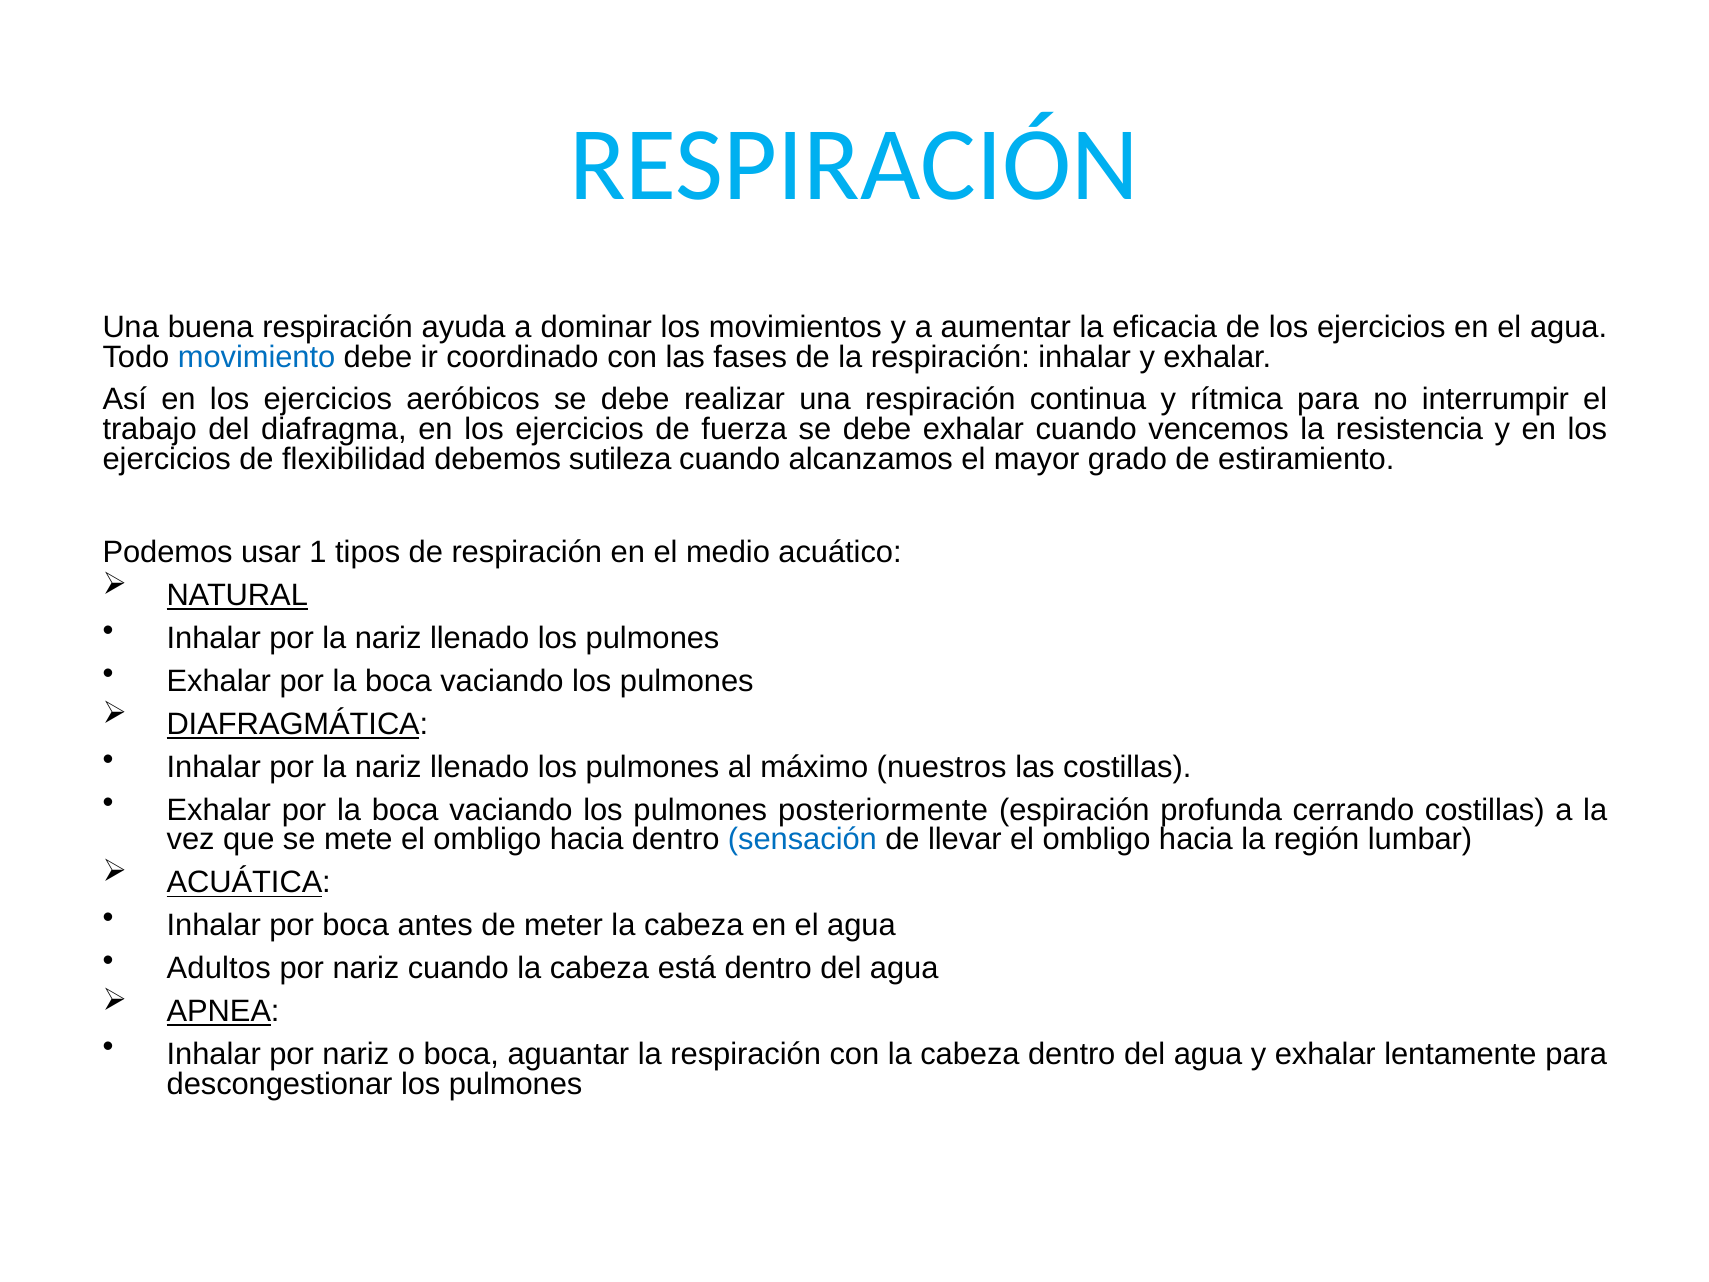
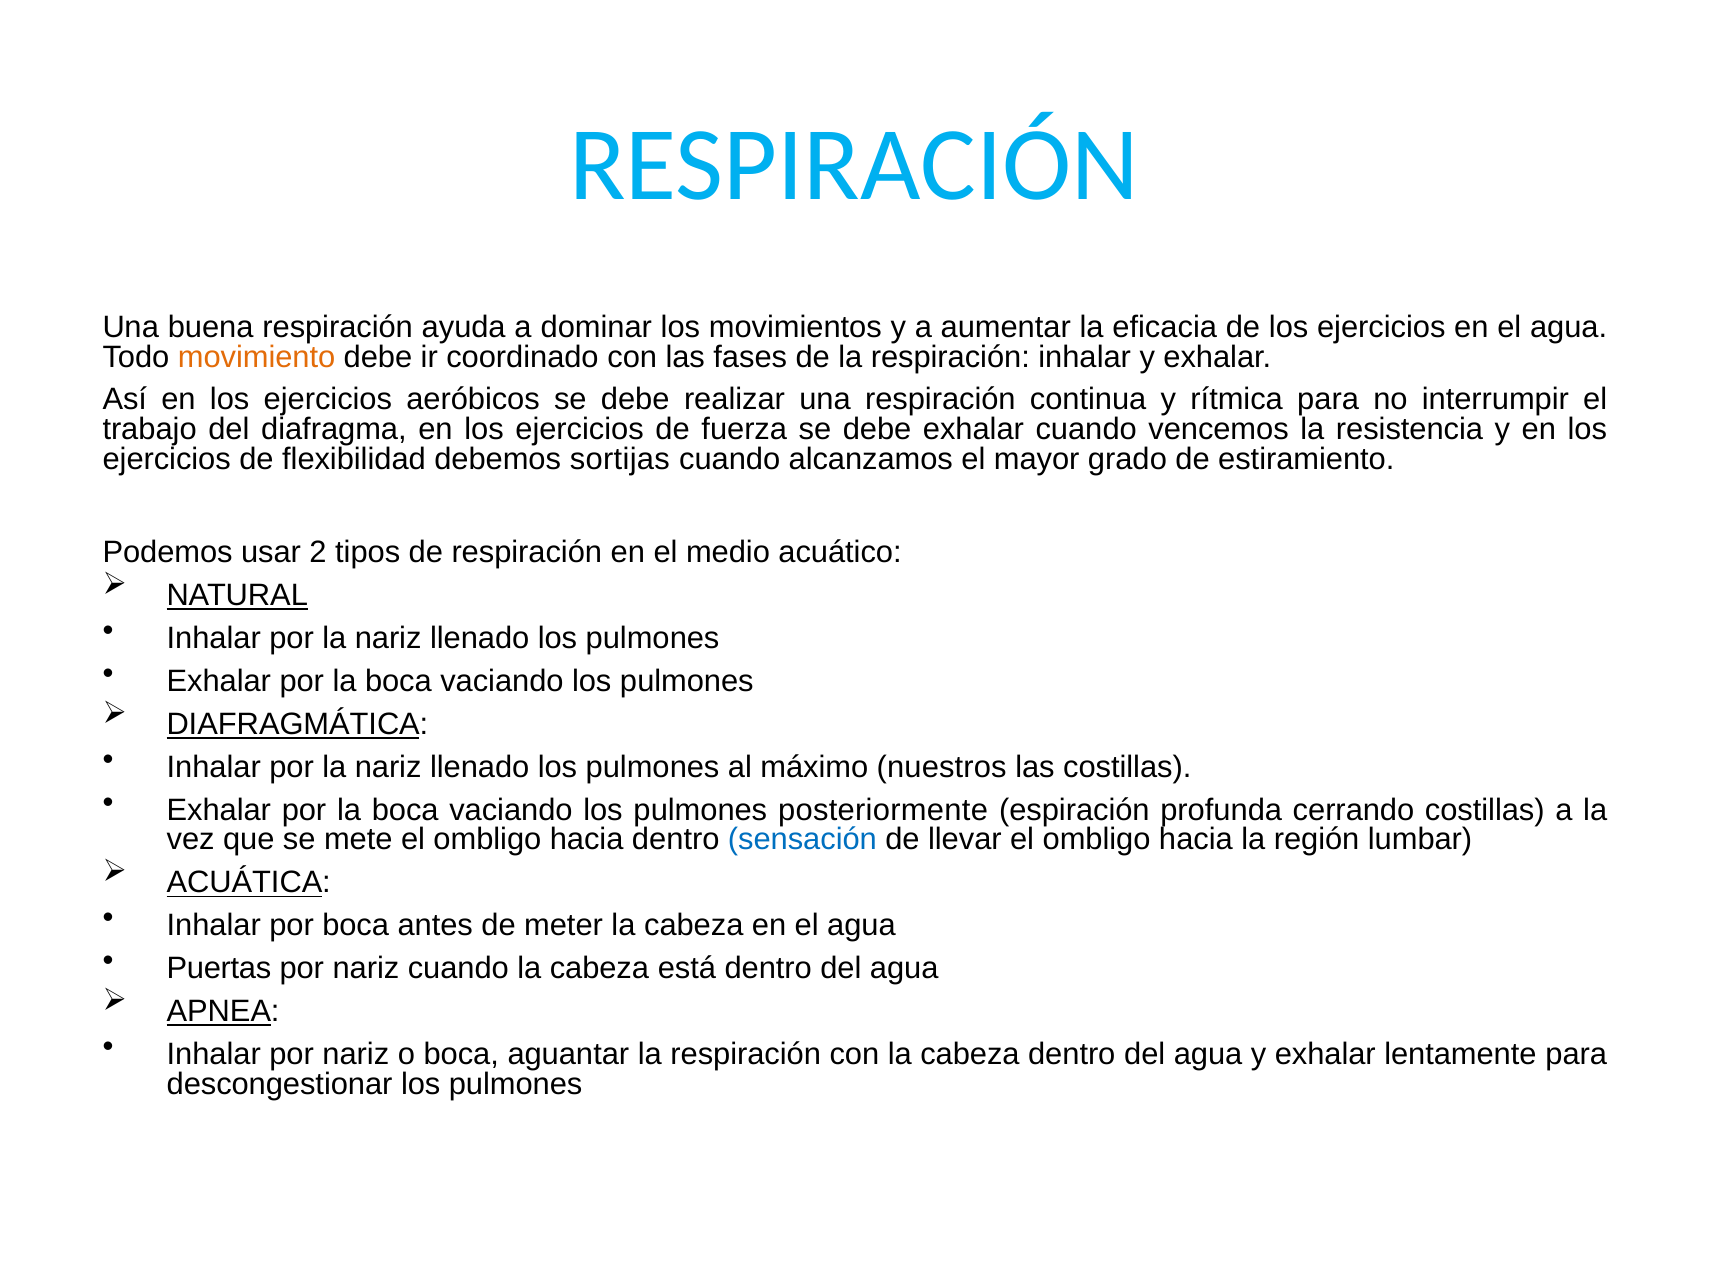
movimiento colour: blue -> orange
sutileza: sutileza -> sortijas
1: 1 -> 2
Adultos: Adultos -> Puertas
